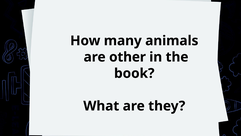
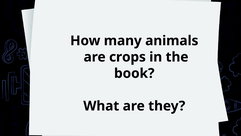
other: other -> crops
